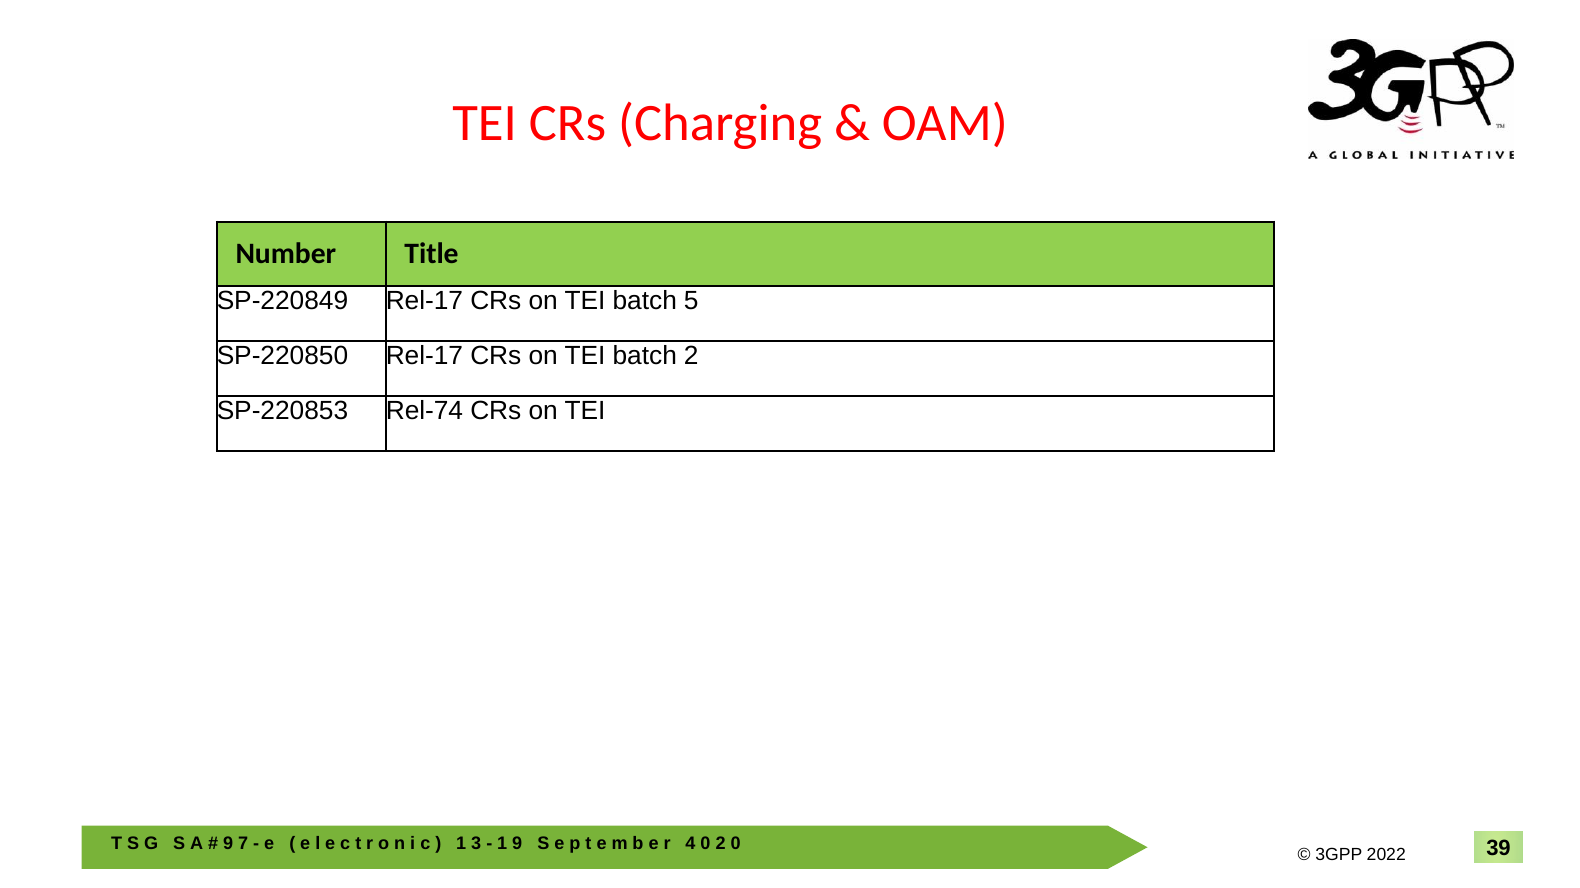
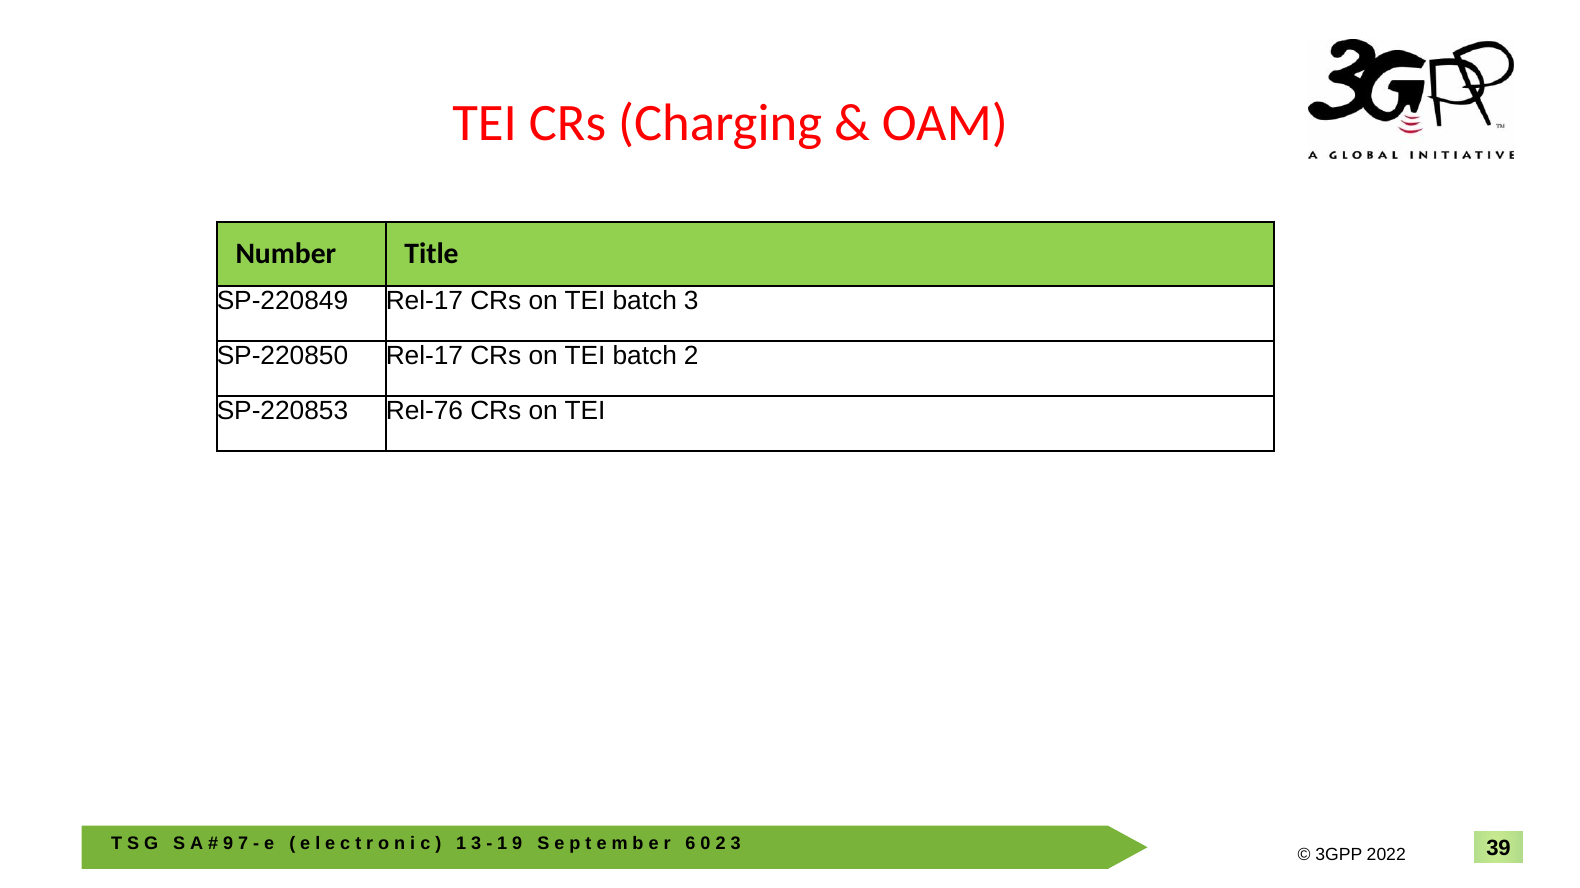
batch 5: 5 -> 3
Rel-74: Rel-74 -> Rel-76
4: 4 -> 6
2 0: 0 -> 3
